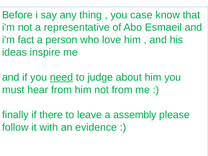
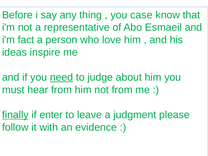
finally underline: none -> present
there: there -> enter
assembly: assembly -> judgment
